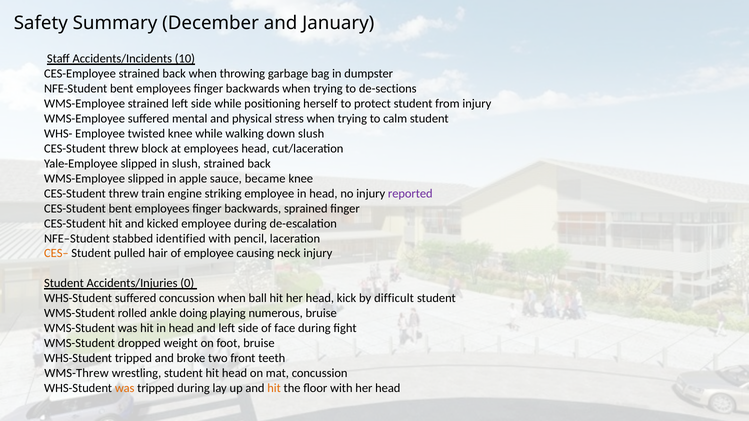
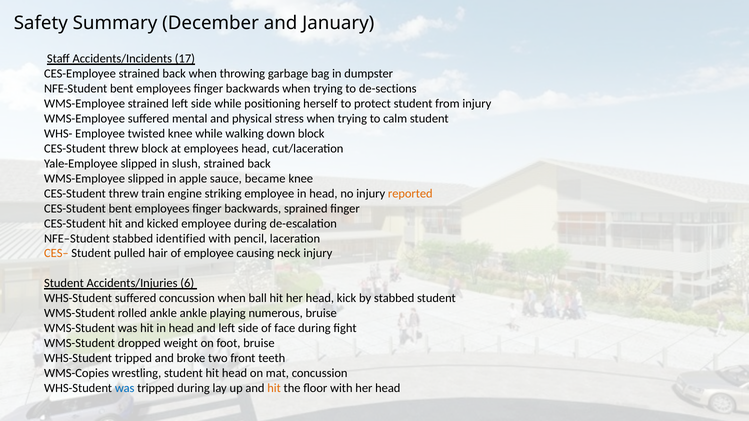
10: 10 -> 17
down slush: slush -> block
reported colour: purple -> orange
0: 0 -> 6
by difficult: difficult -> stabbed
ankle doing: doing -> ankle
WMS-Threw: WMS-Threw -> WMS-Copies
was at (125, 388) colour: orange -> blue
